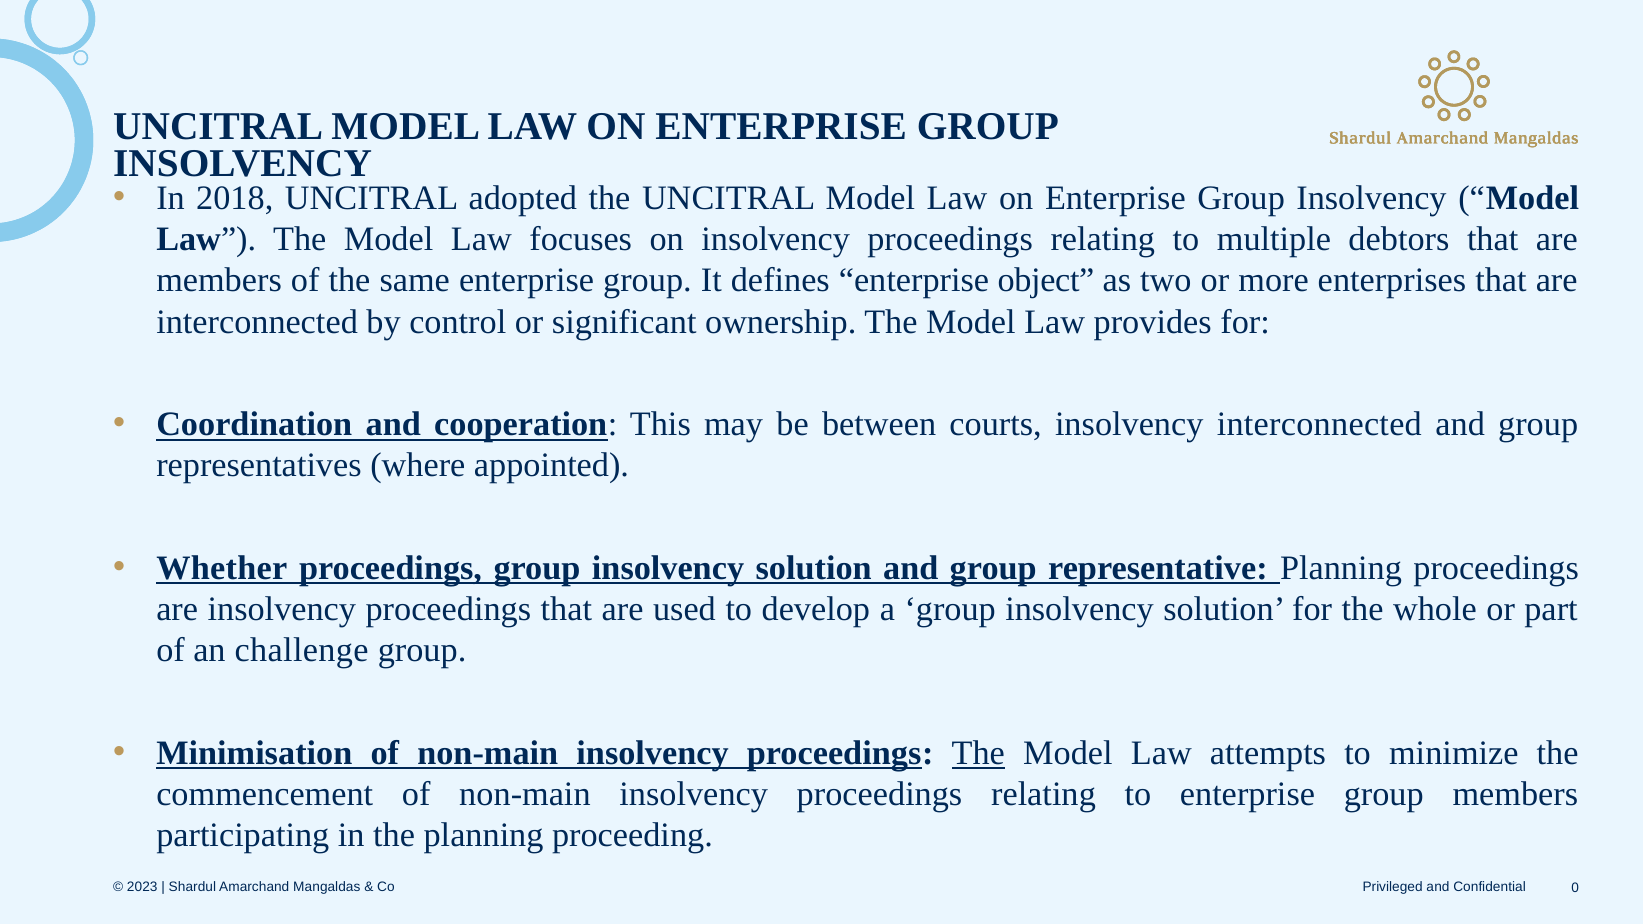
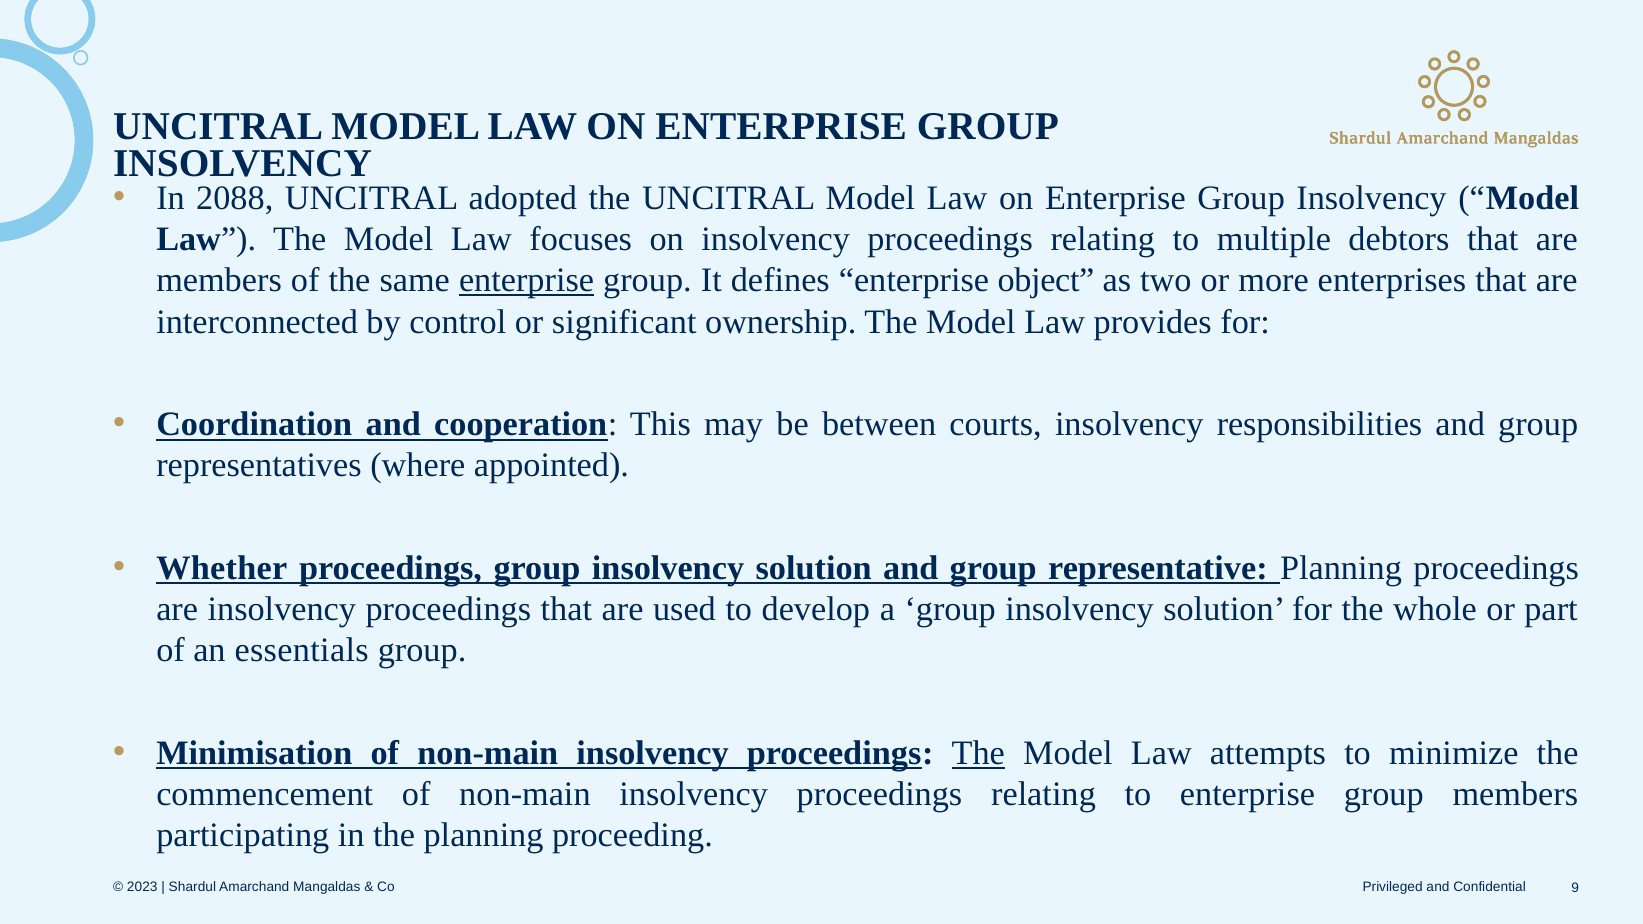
2018: 2018 -> 2088
enterprise at (527, 281) underline: none -> present
insolvency interconnected: interconnected -> responsibilities
challenge: challenge -> essentials
0: 0 -> 9
